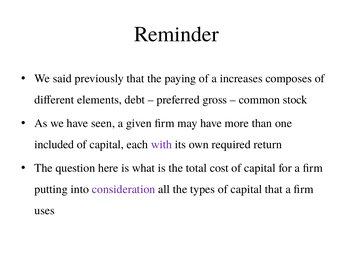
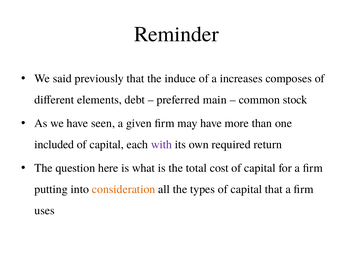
paying: paying -> induce
gross: gross -> main
consideration colour: purple -> orange
